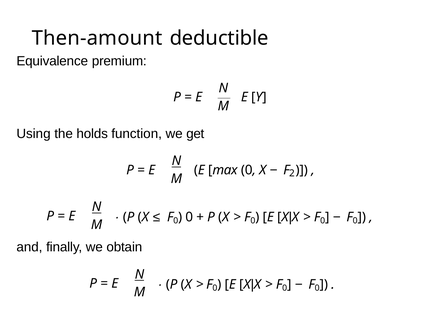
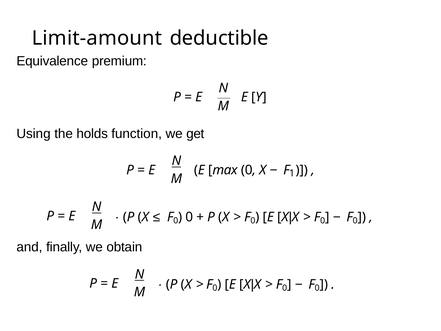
Then-amount: Then-amount -> Limit-amount
2: 2 -> 1
